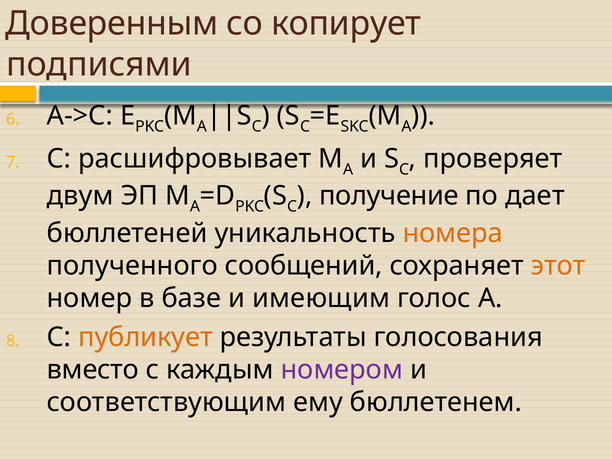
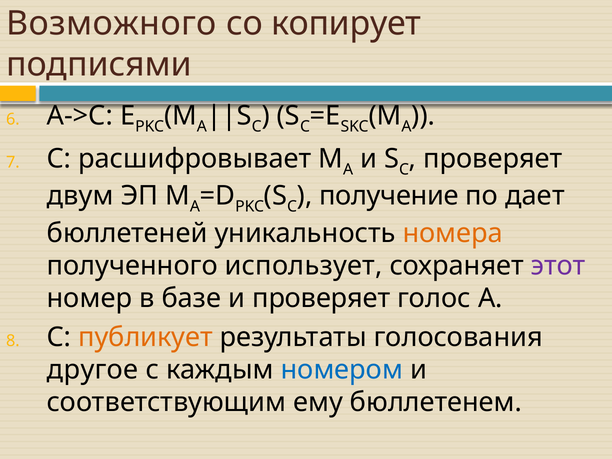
Доверенным: Доверенным -> Возможного
сообщений: сообщений -> использует
этот colour: orange -> purple
и имеющим: имеющим -> проверяет
вместо: вместо -> другое
номером colour: purple -> blue
